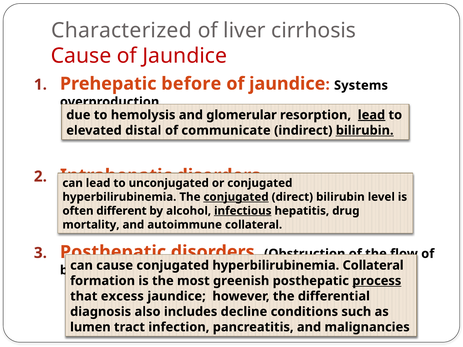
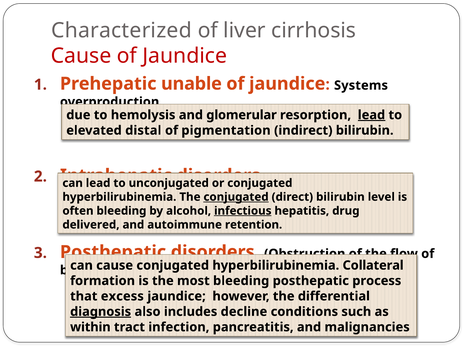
before: before -> unable
communicate: communicate -> pigmentation
bilirubin at (365, 130) underline: present -> none
often different: different -> bleeding
mortality: mortality -> delivered
autoimmune collateral: collateral -> retention
most greenish: greenish -> bleeding
process underline: present -> none
diagnosis underline: none -> present
lumen: lumen -> within
